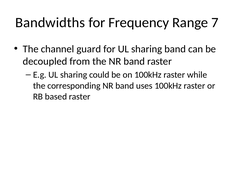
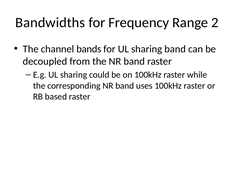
7: 7 -> 2
guard: guard -> bands
